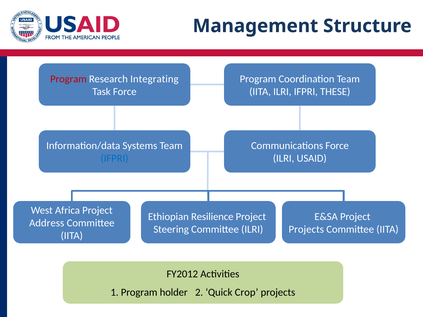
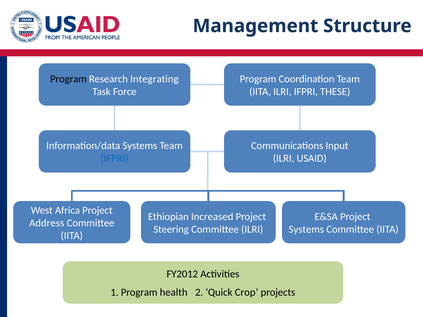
Program at (68, 79) colour: red -> black
Communications Force: Force -> Input
Resilience: Resilience -> Increased
Projects at (306, 229): Projects -> Systems
holder: holder -> health
